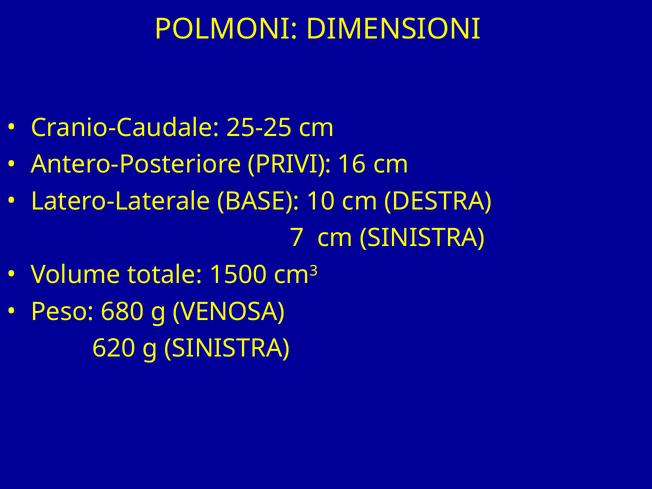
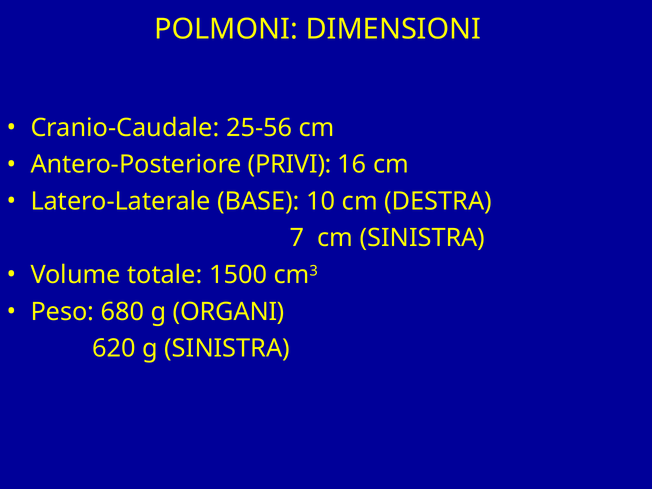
25-25: 25-25 -> 25-56
VENOSA: VENOSA -> ORGANI
